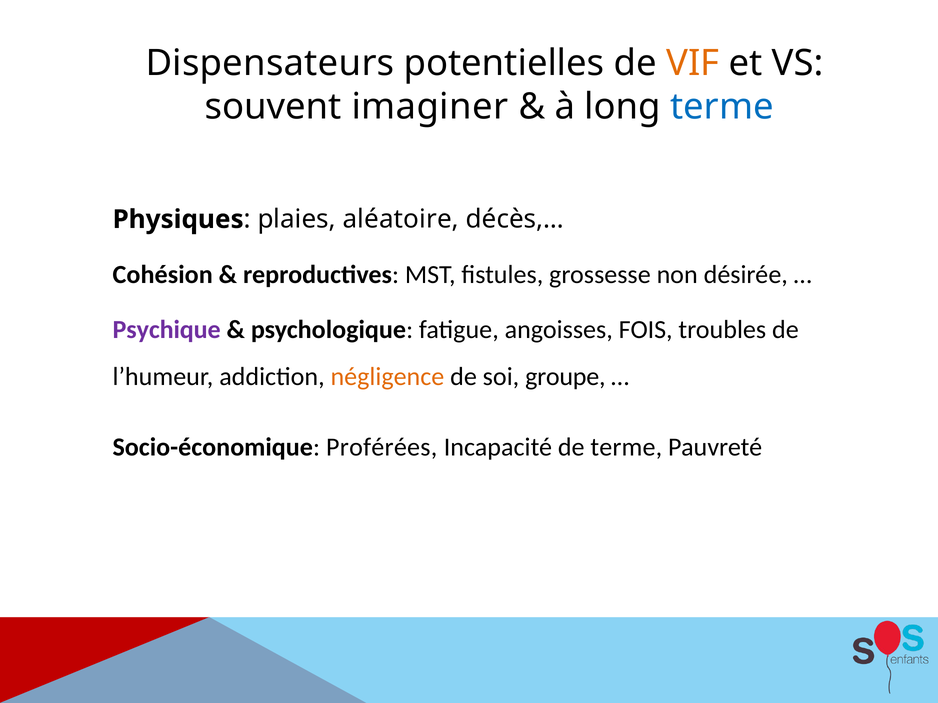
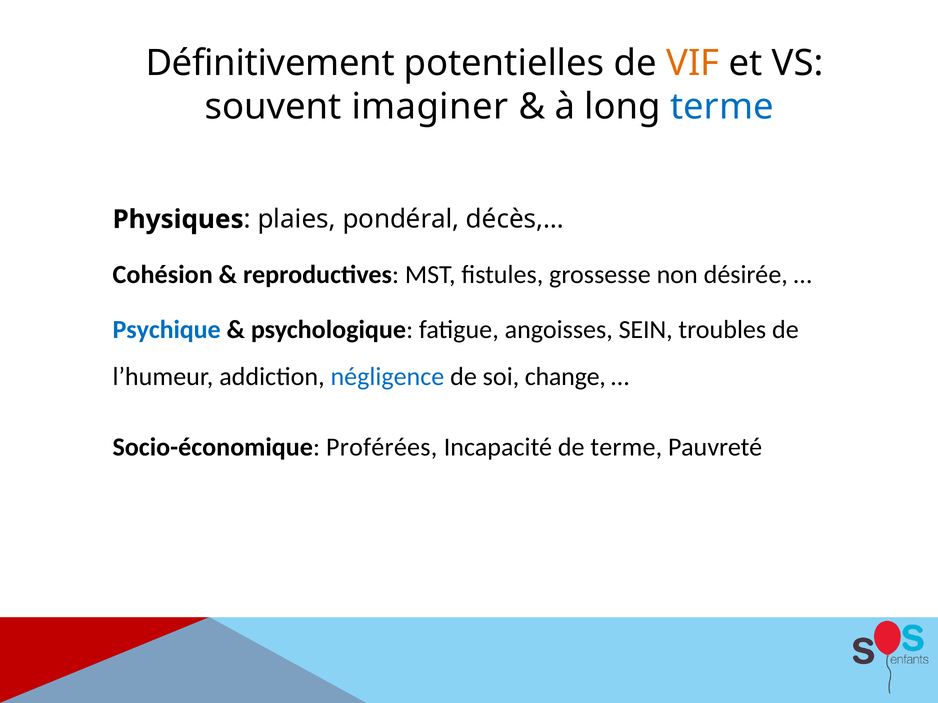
Dispensateurs: Dispensateurs -> Définitivement
aléatoire: aléatoire -> pondéral
Psychique colour: purple -> blue
FOIS: FOIS -> SEIN
négligence colour: orange -> blue
groupe: groupe -> change
